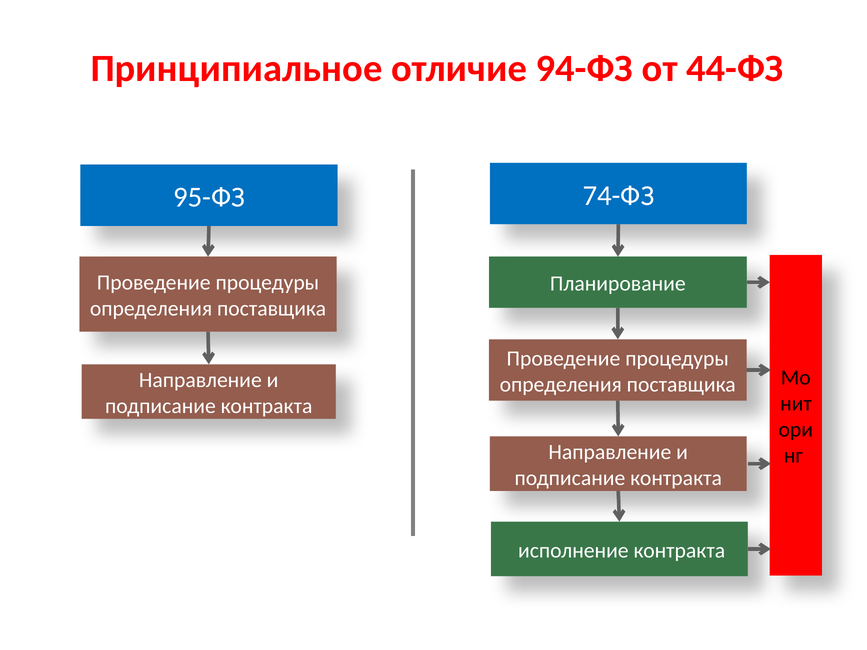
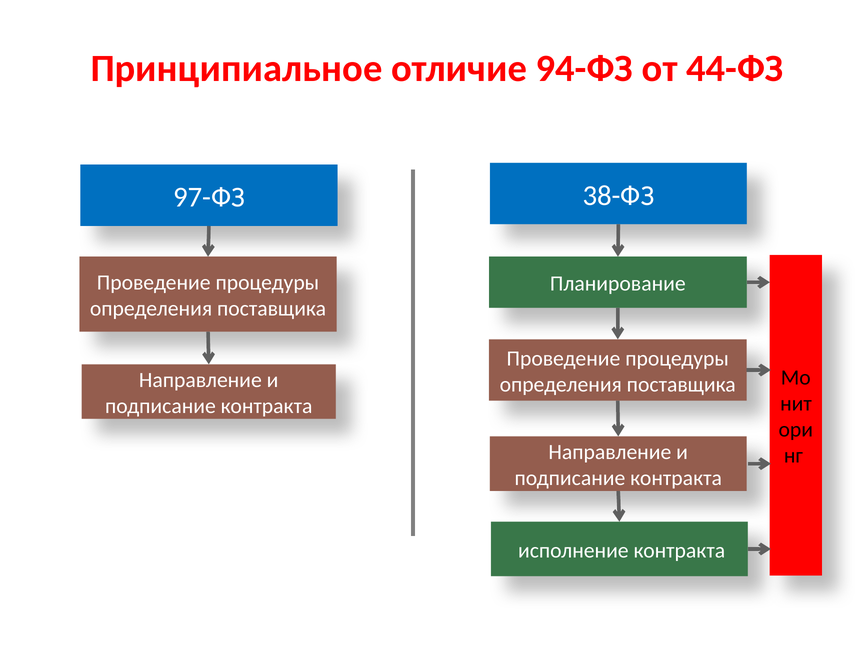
74-ФЗ: 74-ФЗ -> 38-ФЗ
95-ФЗ: 95-ФЗ -> 97-ФЗ
